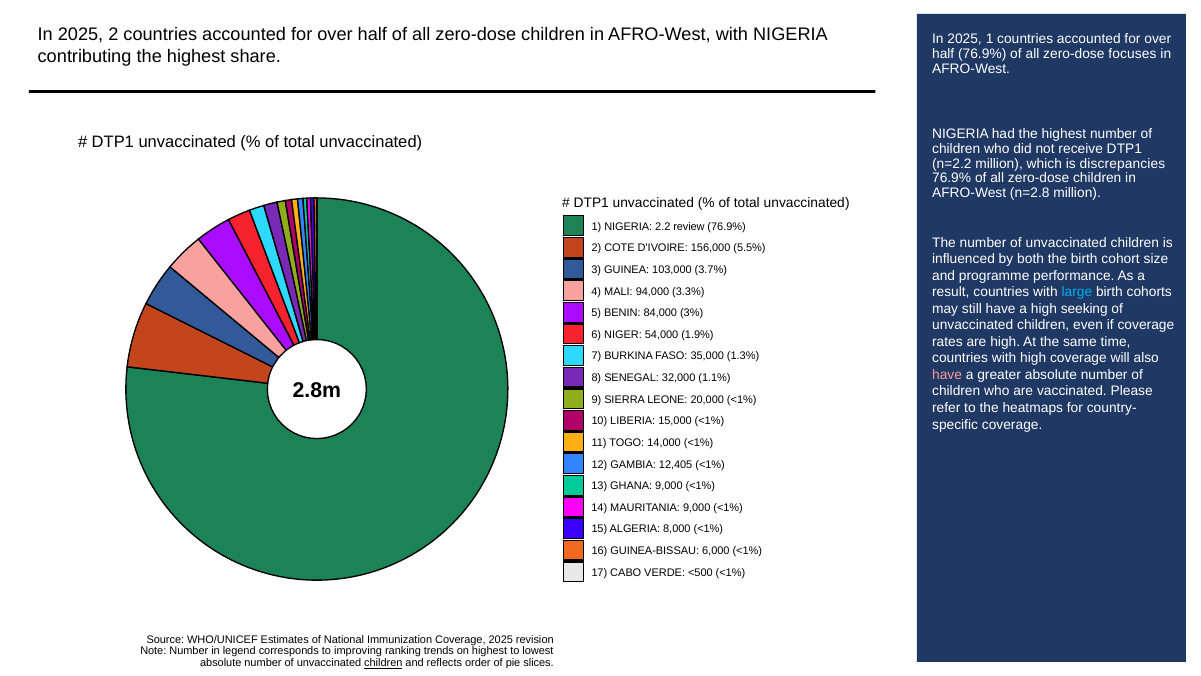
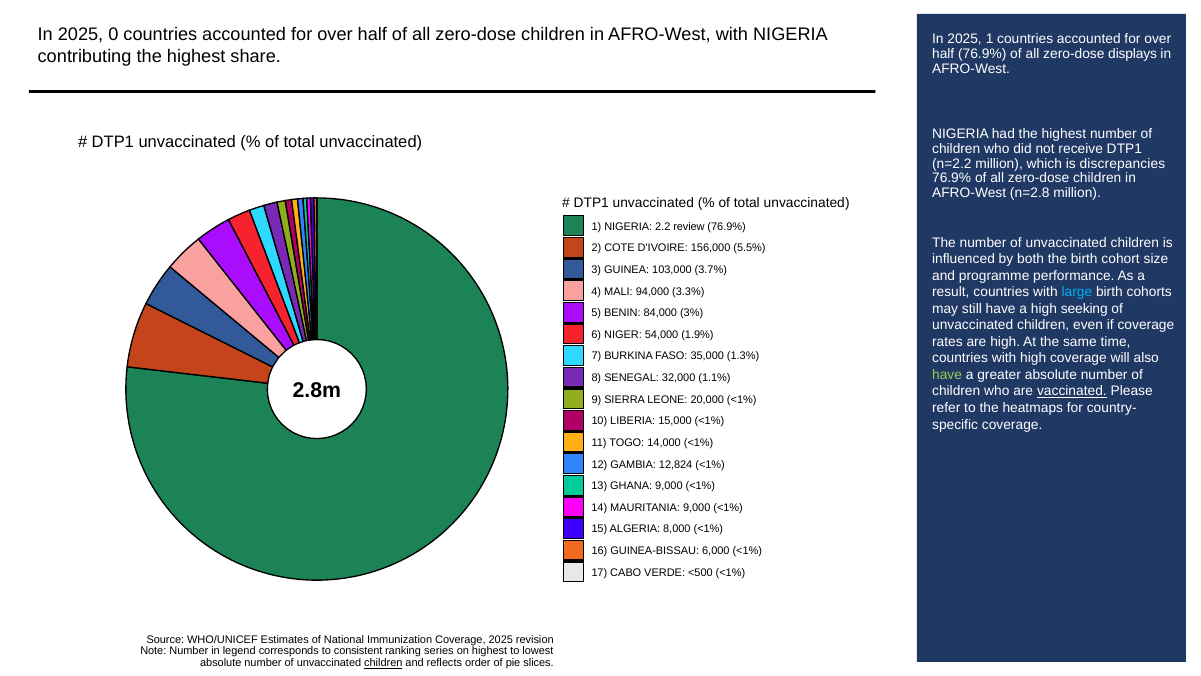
2025 2: 2 -> 0
focuses: focuses -> displays
have at (947, 375) colour: pink -> light green
vaccinated underline: none -> present
12,405: 12,405 -> 12,824
improving: improving -> consistent
trends: trends -> series
